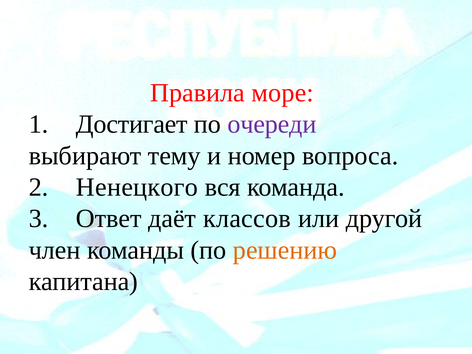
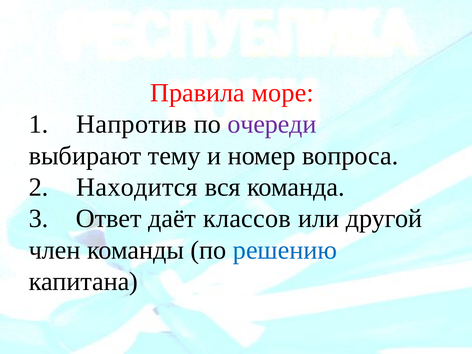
Достигает: Достигает -> Напротив
Ненецкого: Ненецкого -> Находится
решению colour: orange -> blue
